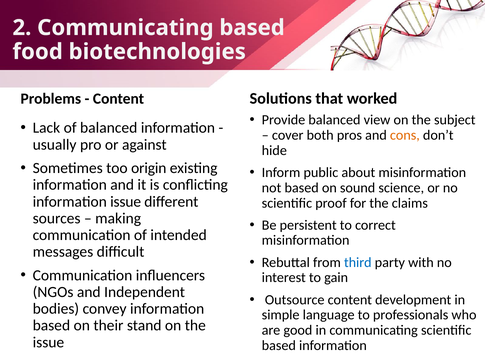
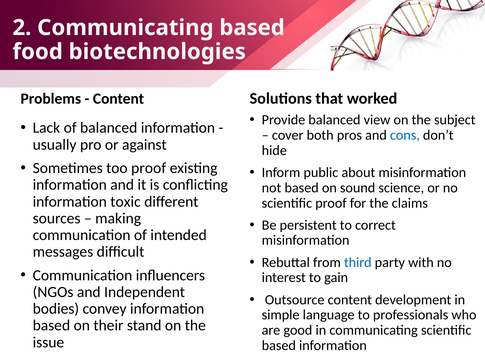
cons colour: orange -> blue
too origin: origin -> proof
information issue: issue -> toxic
